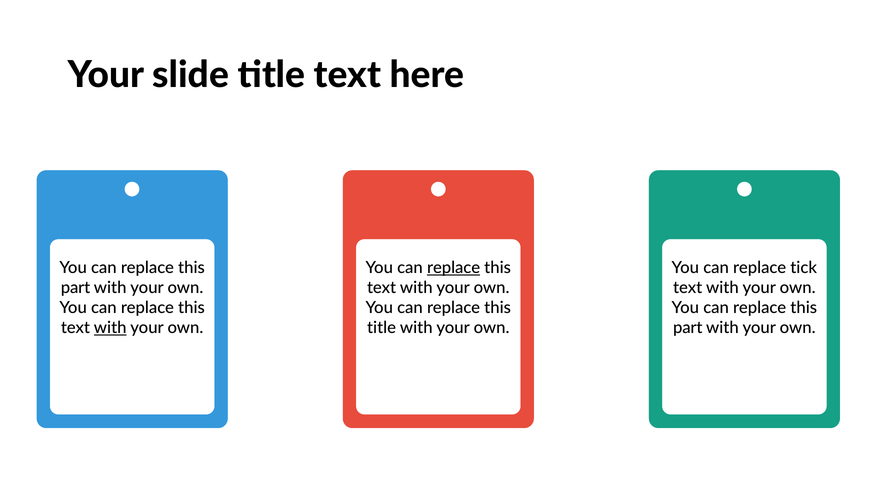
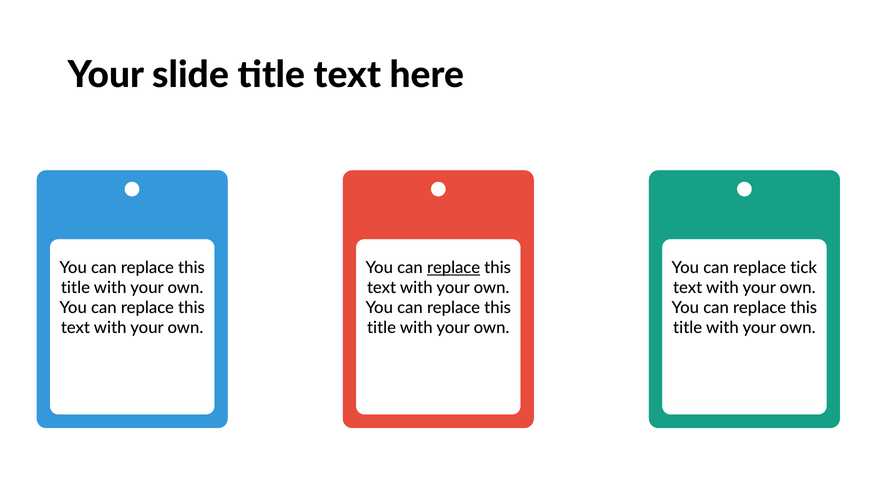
part at (76, 288): part -> title
with at (110, 328) underline: present -> none
part at (688, 328): part -> title
